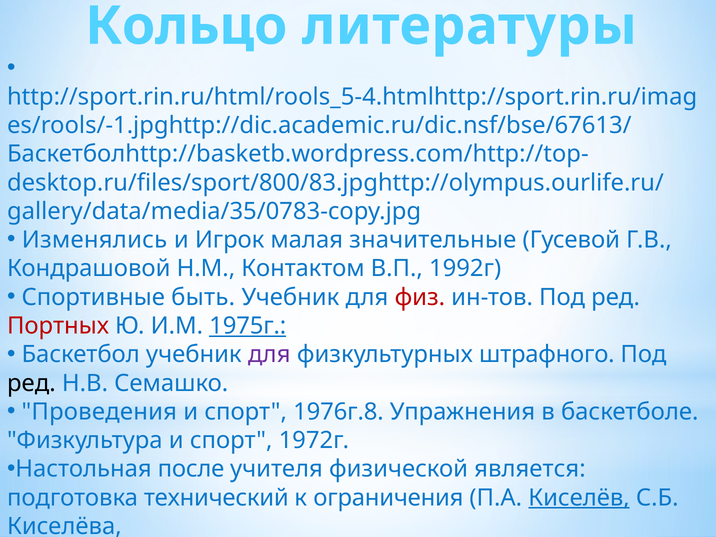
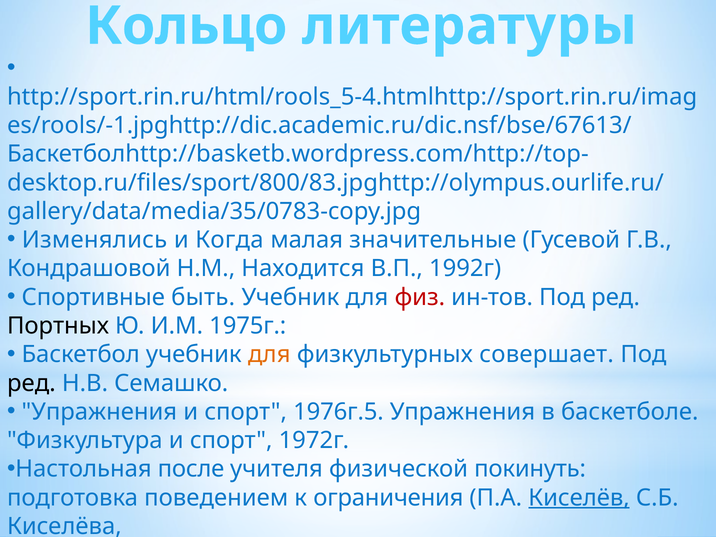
Игрок: Игрок -> Когда
Контактом: Контактом -> Находится
Портных colour: red -> black
1975г underline: present -> none
для at (269, 354) colour: purple -> orange
штрафного: штрафного -> совершает
Проведения at (99, 412): Проведения -> Упражнения
1976г.8: 1976г.8 -> 1976г.5
является: является -> покинуть
технический: технический -> поведением
